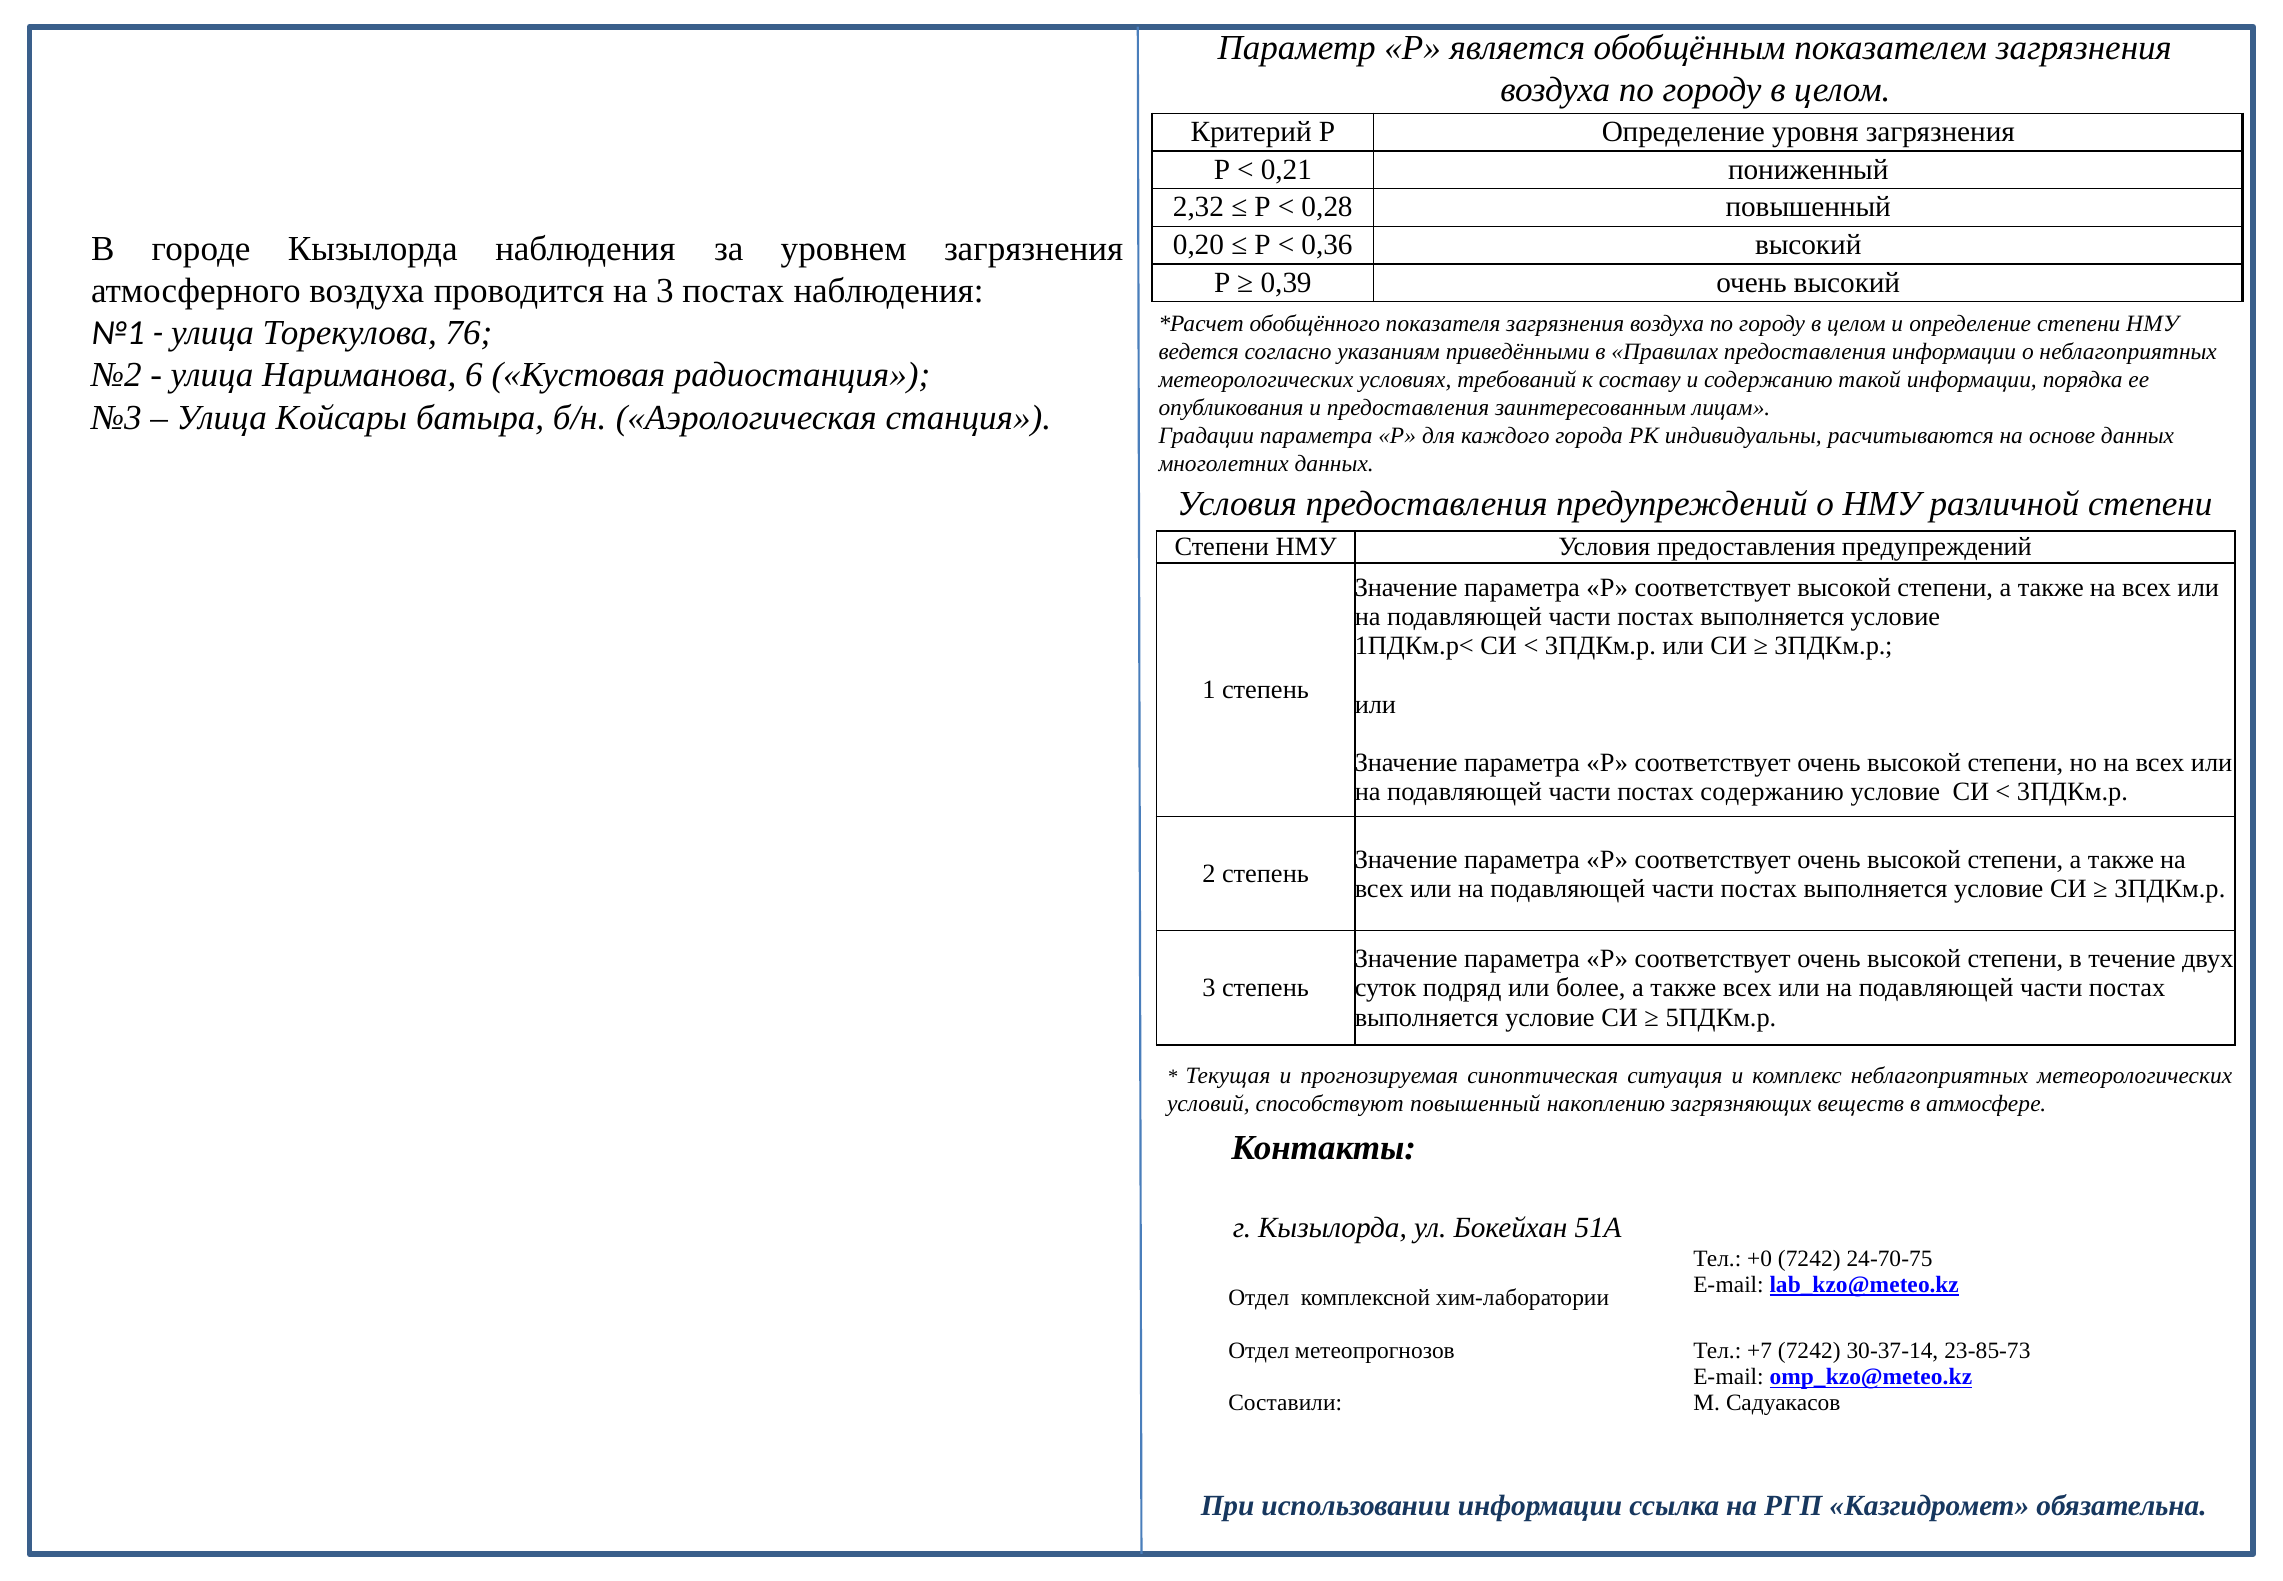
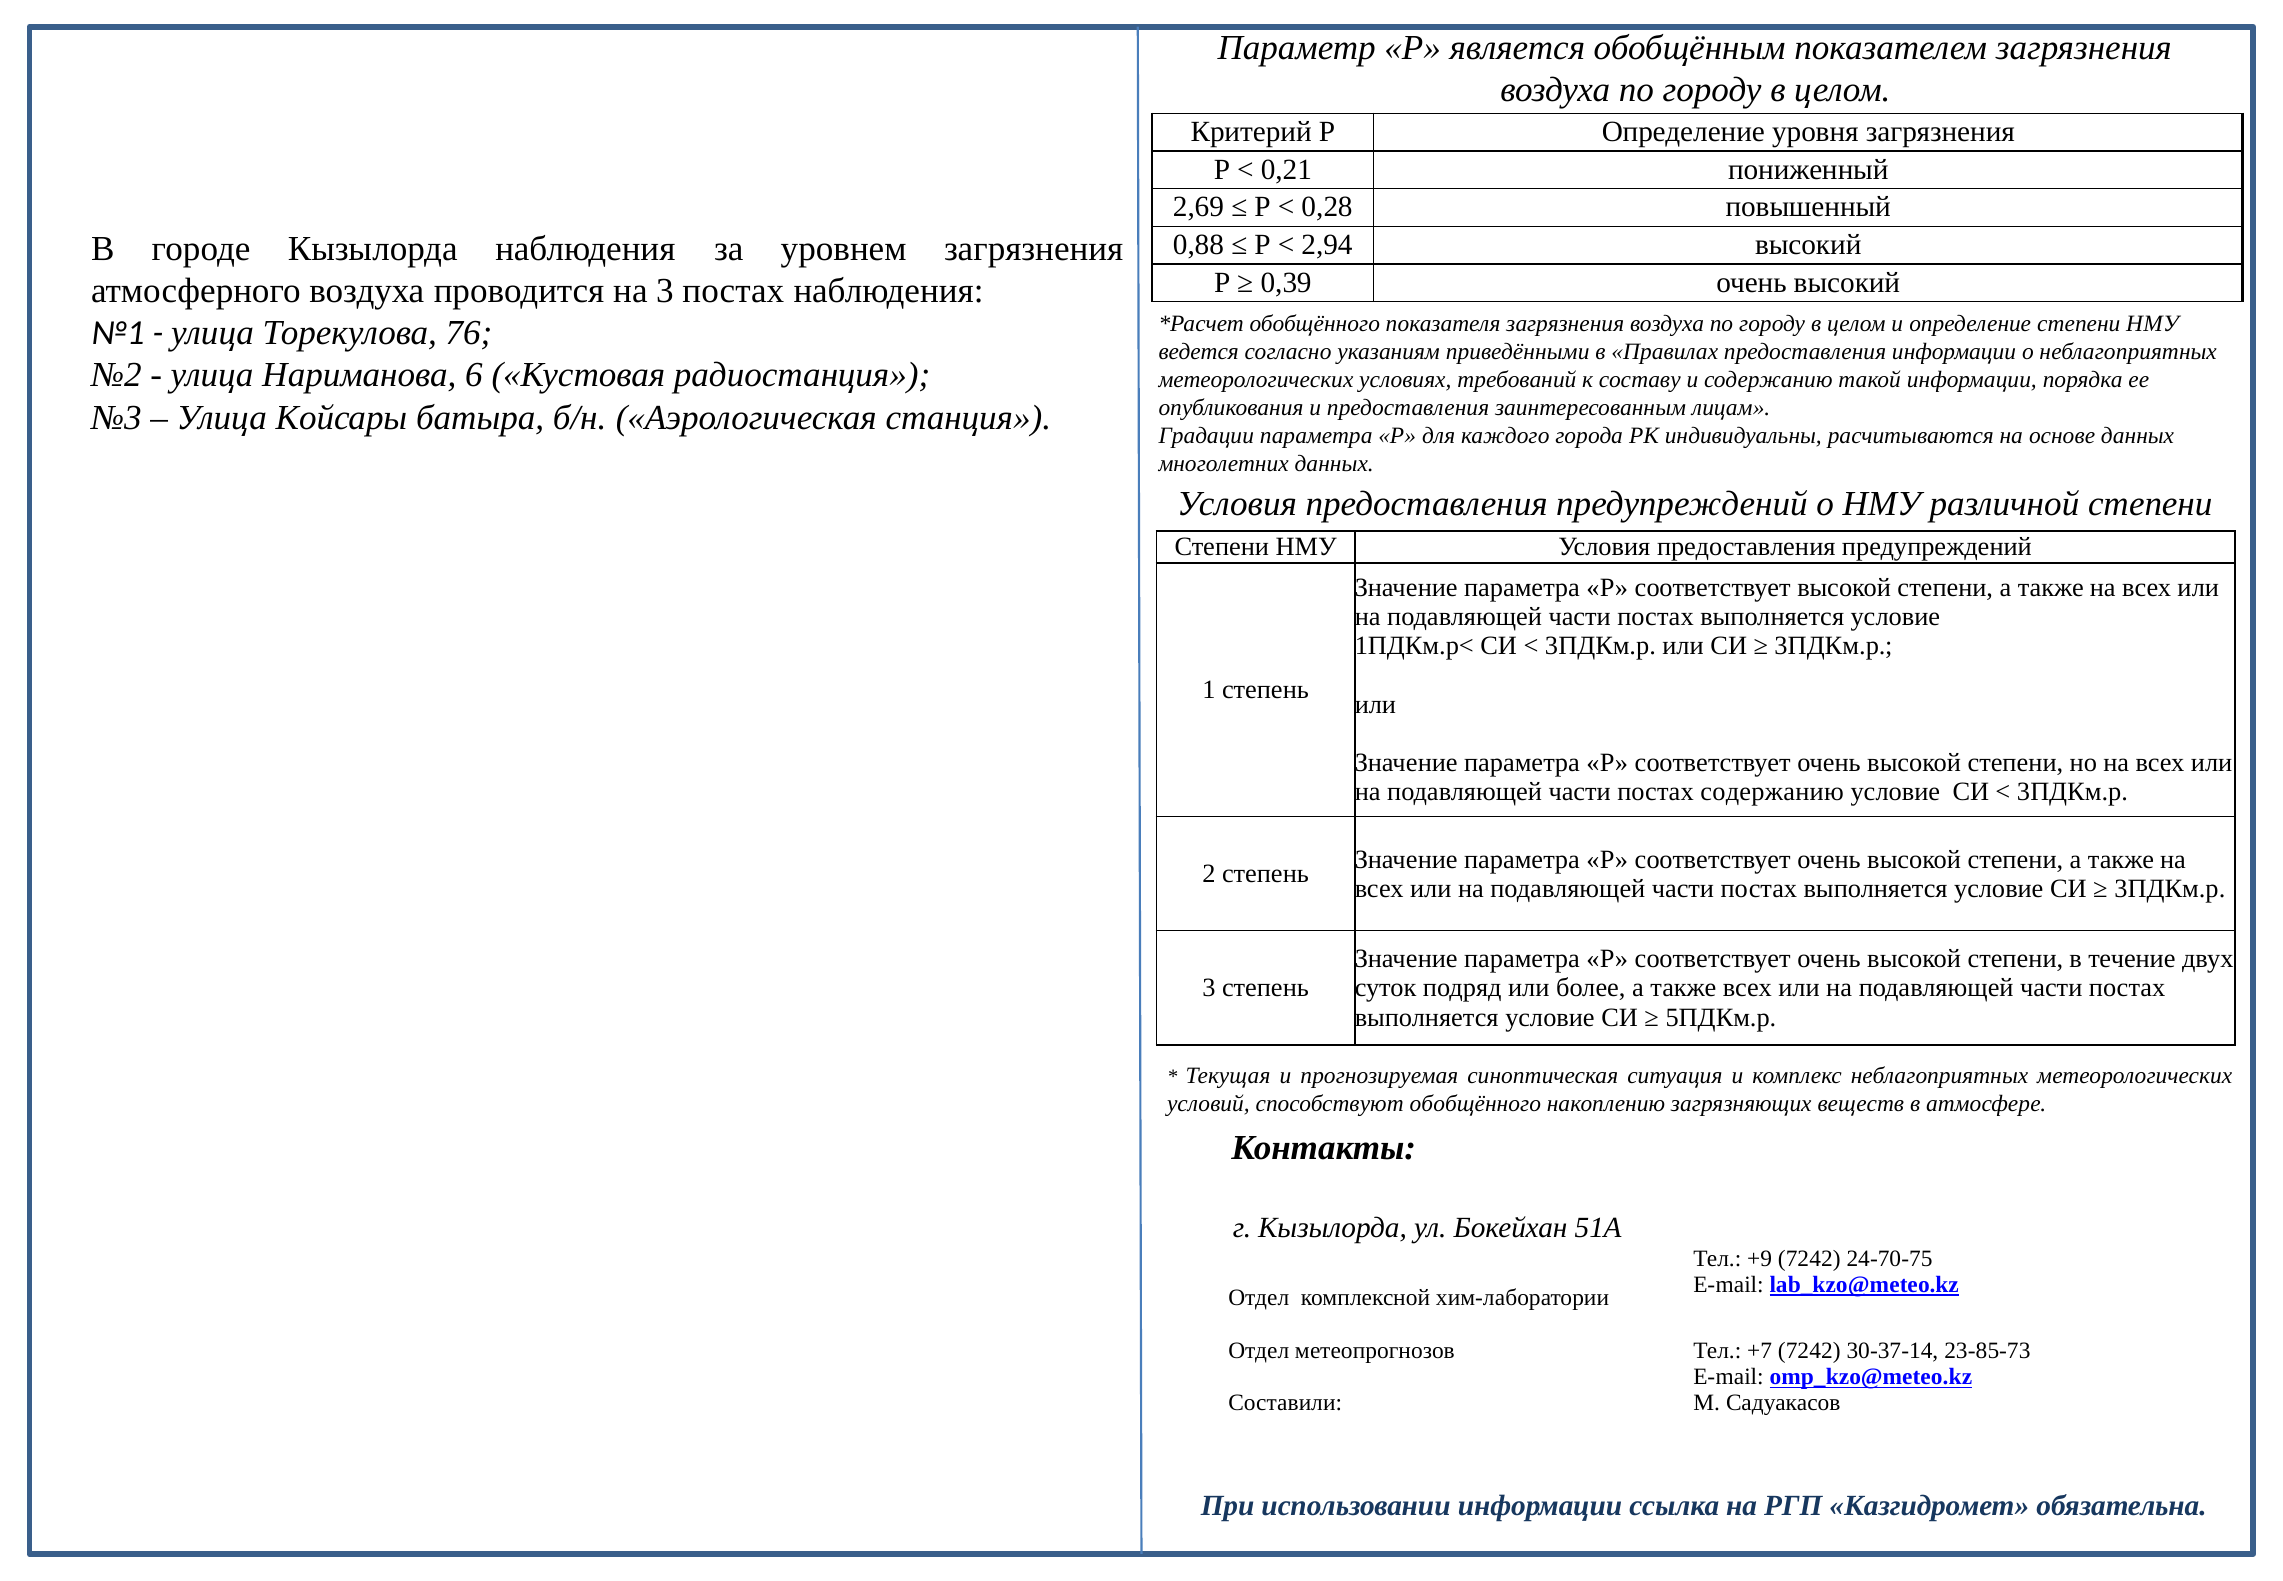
2,32: 2,32 -> 2,69
0,20: 0,20 -> 0,88
0,36: 0,36 -> 2,94
способствуют повышенный: повышенный -> обобщённого
+0: +0 -> +9
